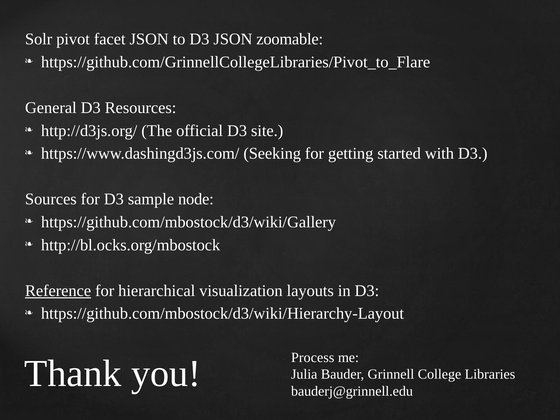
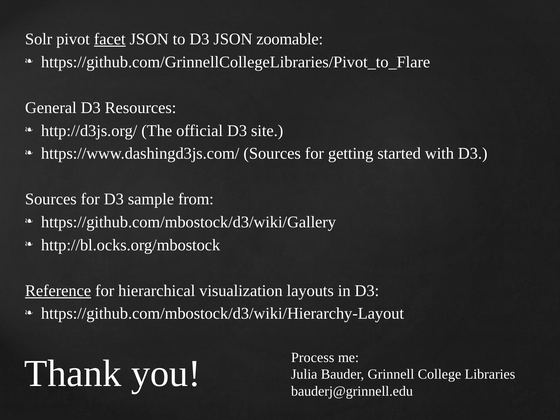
facet underline: none -> present
https://www.dashingd3js.com/ Seeking: Seeking -> Sources
node: node -> from
